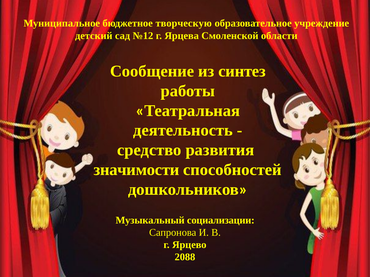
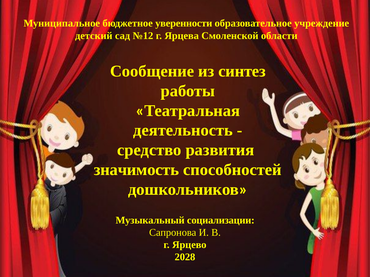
творческую: творческую -> уверенности
значимости: значимости -> значимость
2088: 2088 -> 2028
